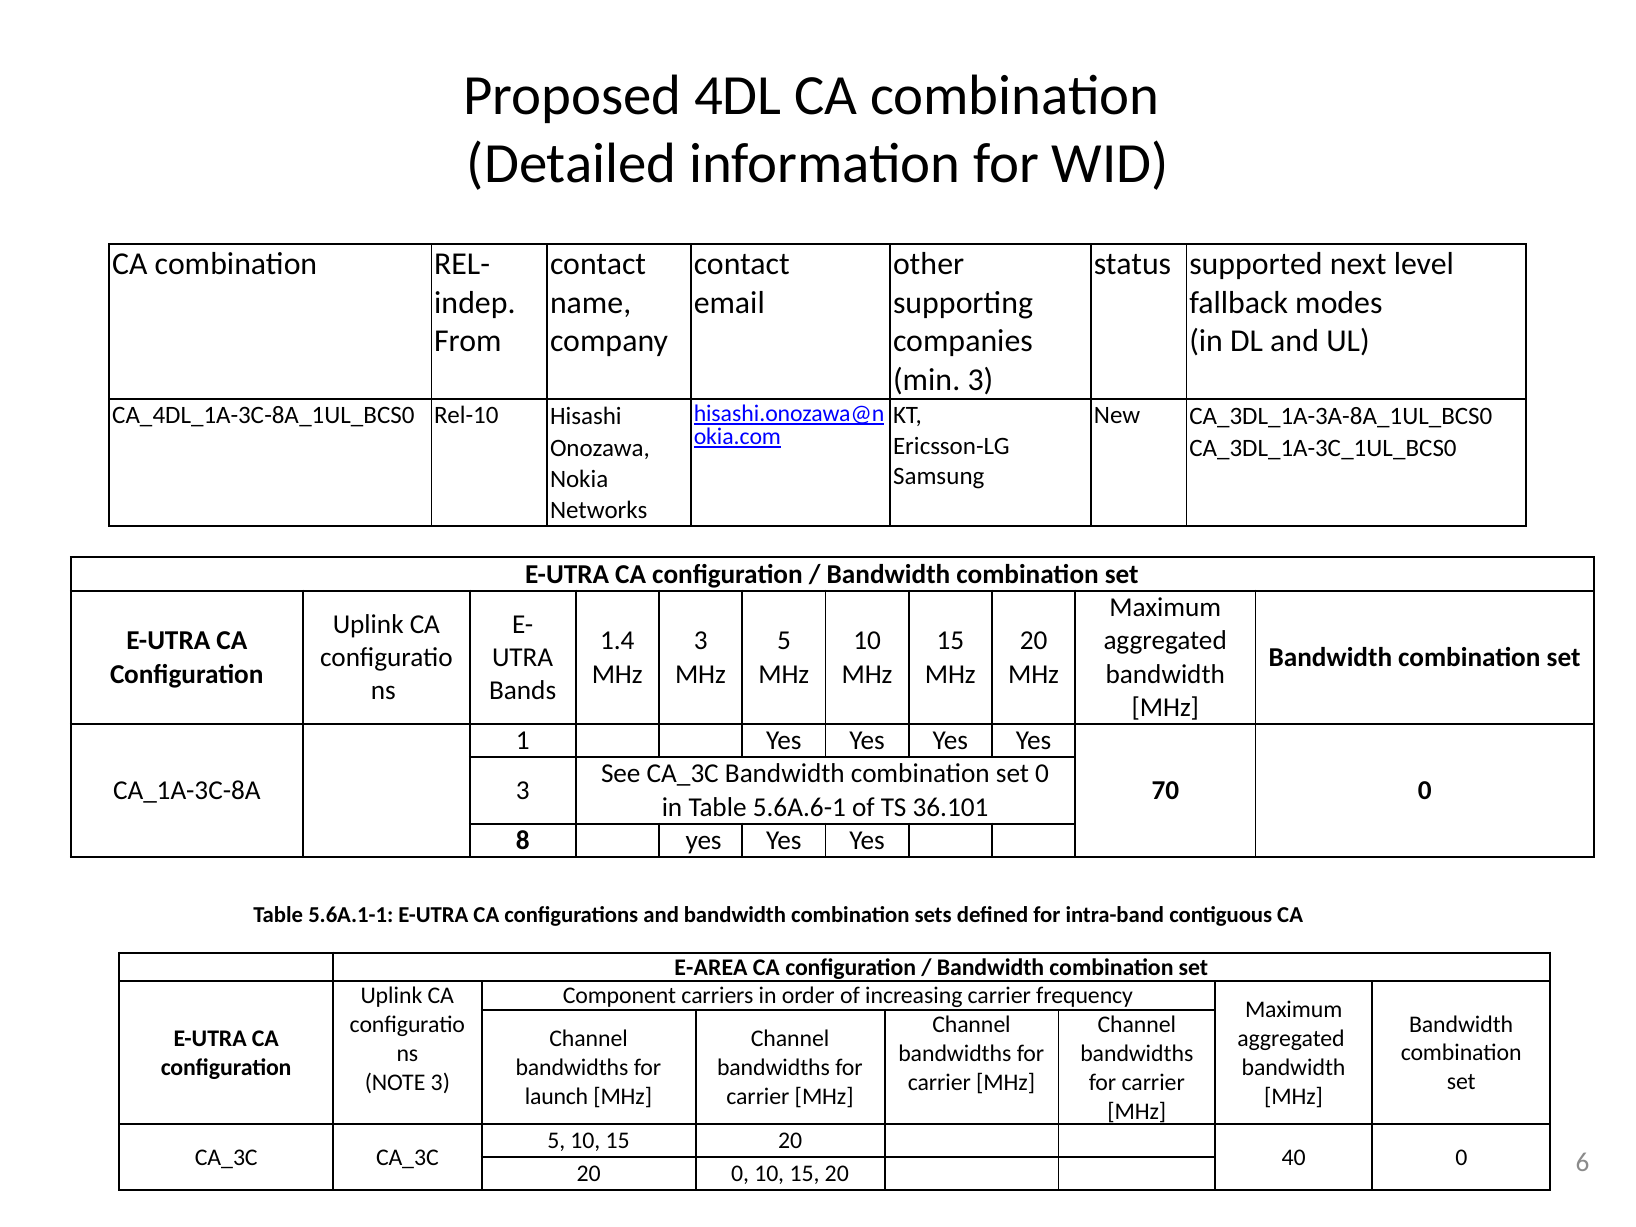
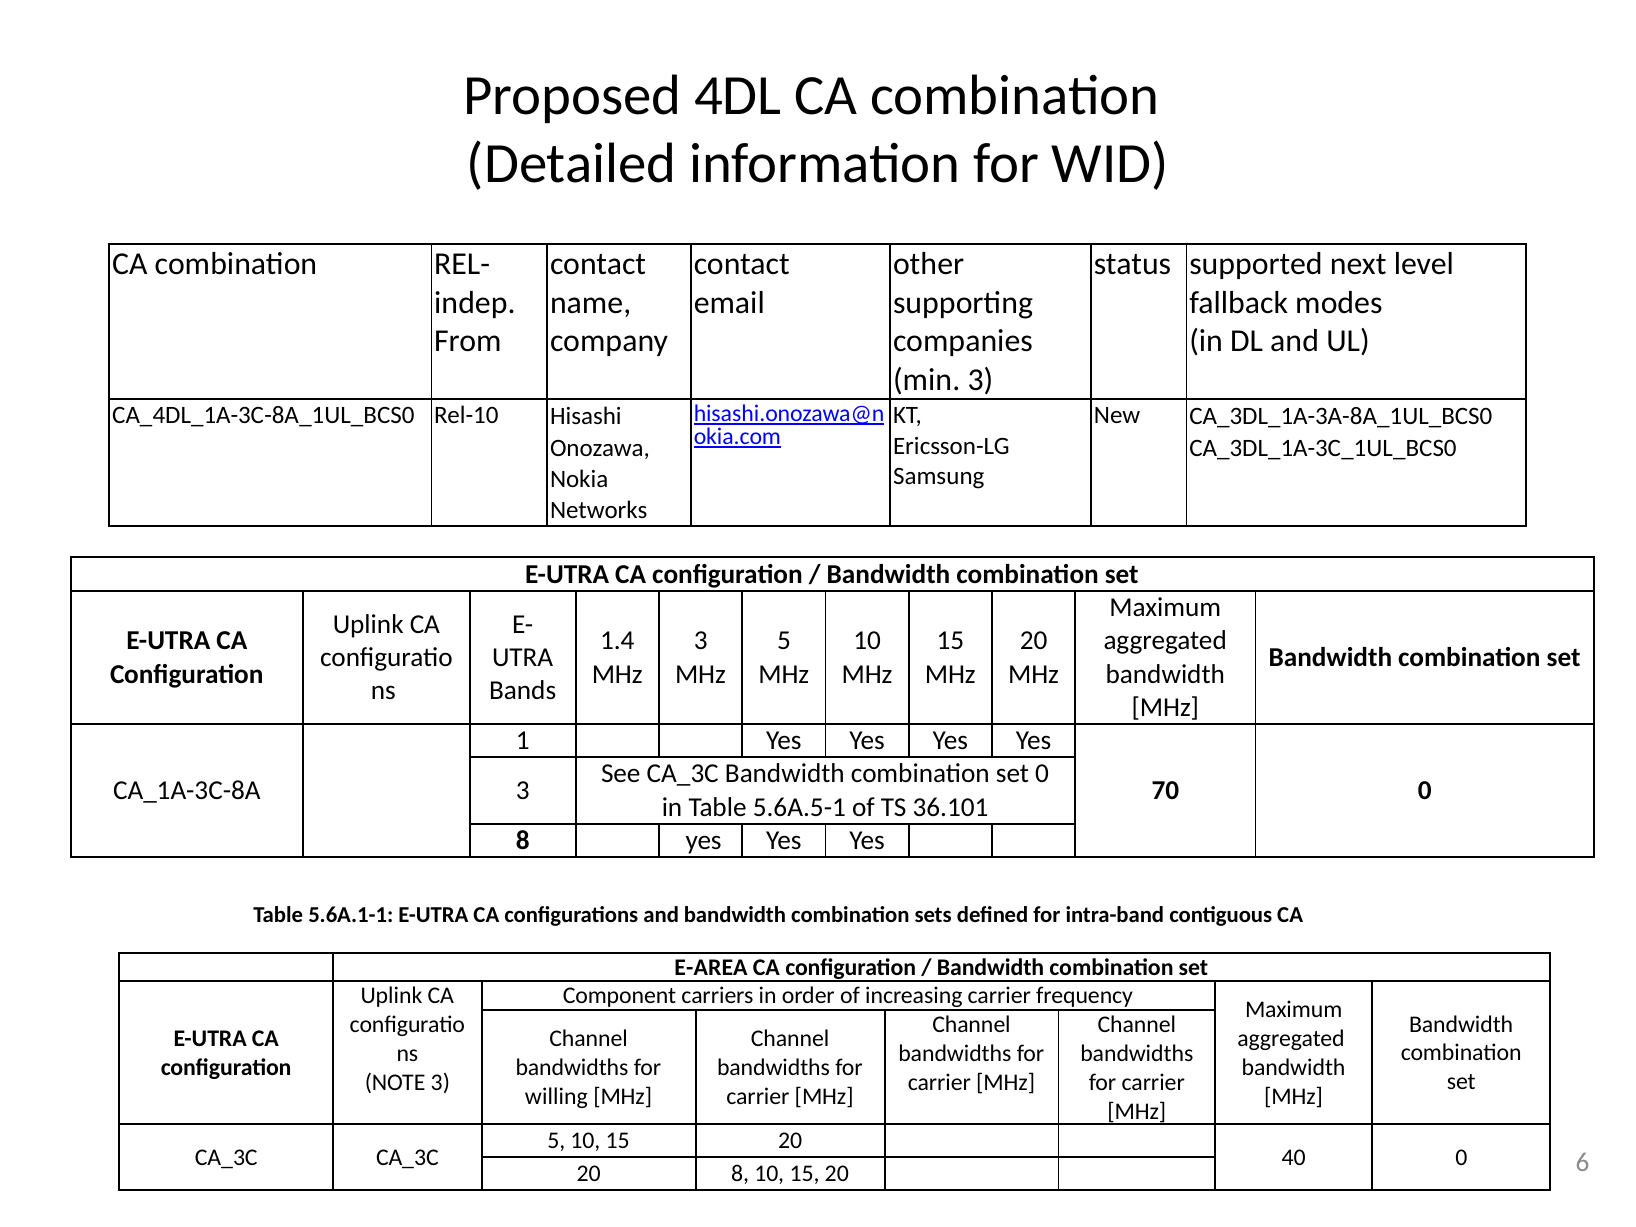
5.6A.6-1: 5.6A.6-1 -> 5.6A.5-1
launch: launch -> willing
20 0: 0 -> 8
